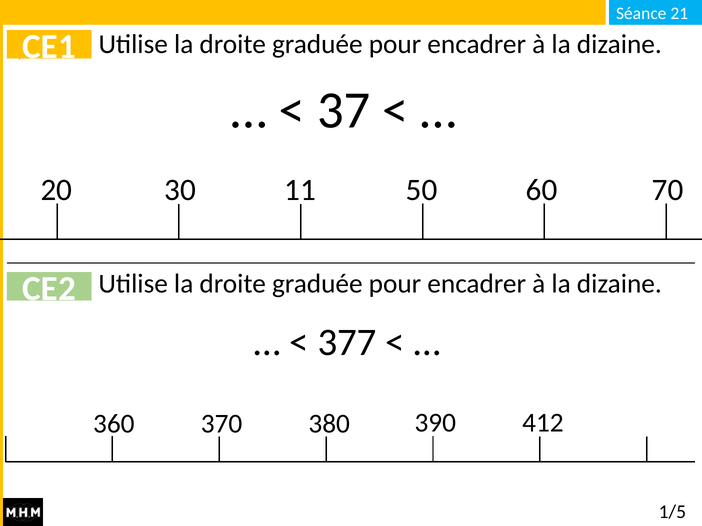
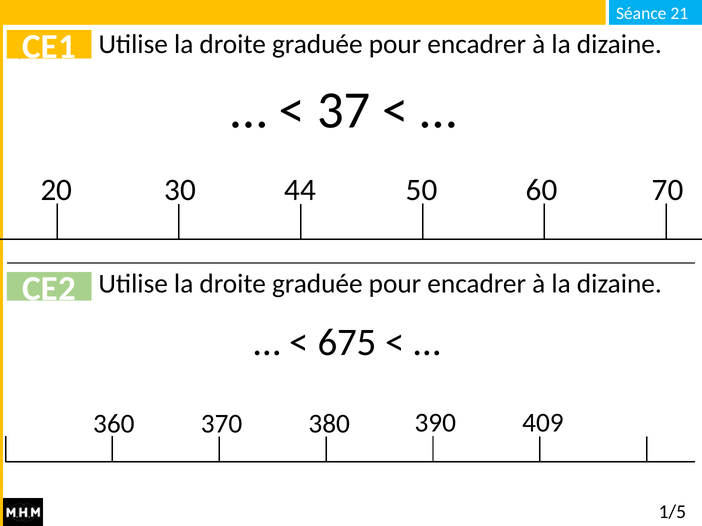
11: 11 -> 44
377: 377 -> 675
412: 412 -> 409
